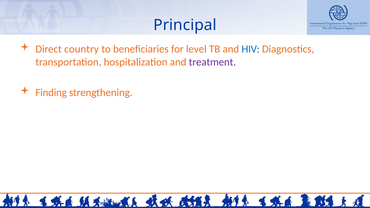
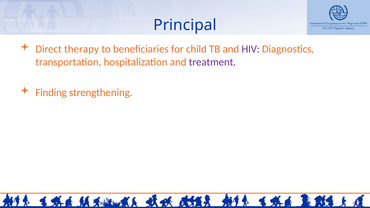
country: country -> therapy
level: level -> child
HIV colour: blue -> purple
